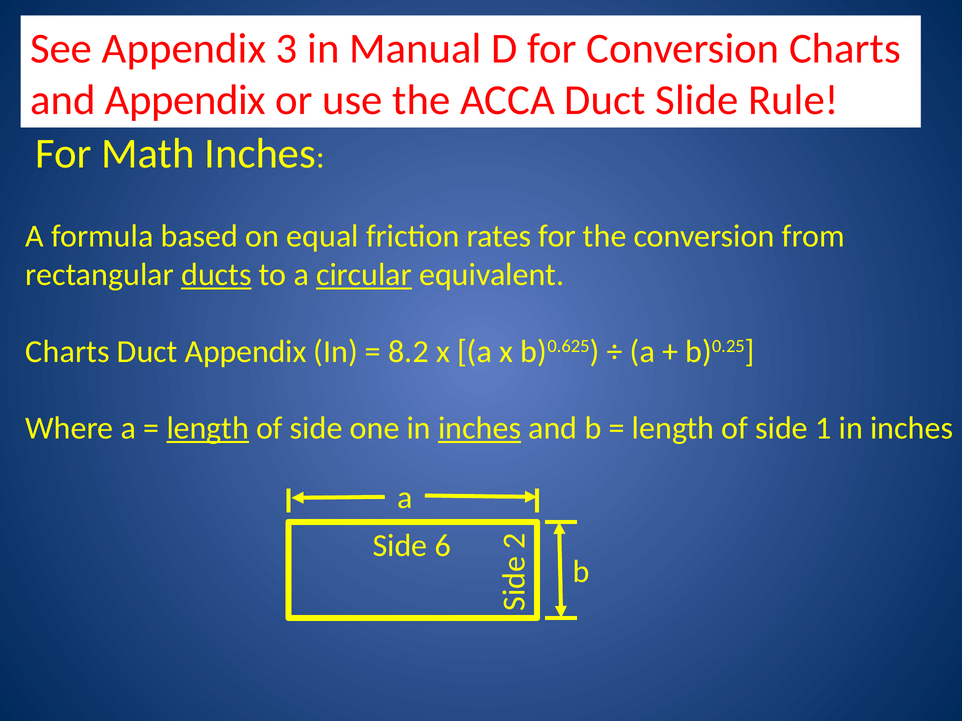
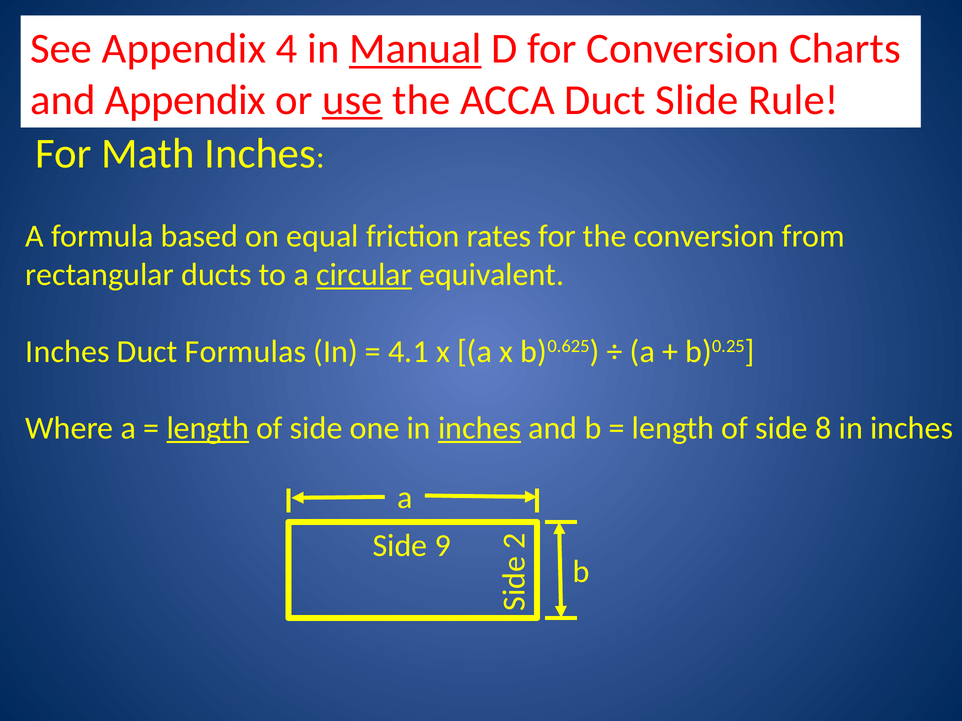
3: 3 -> 4
Manual underline: none -> present
use underline: none -> present
ducts underline: present -> none
Charts at (68, 352): Charts -> Inches
Duct Appendix: Appendix -> Formulas
8.2: 8.2 -> 4.1
1: 1 -> 8
6: 6 -> 9
